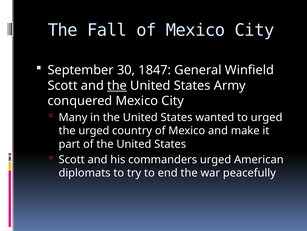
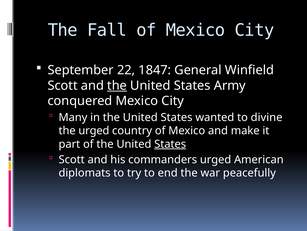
30: 30 -> 22
to urged: urged -> divine
States at (170, 144) underline: none -> present
